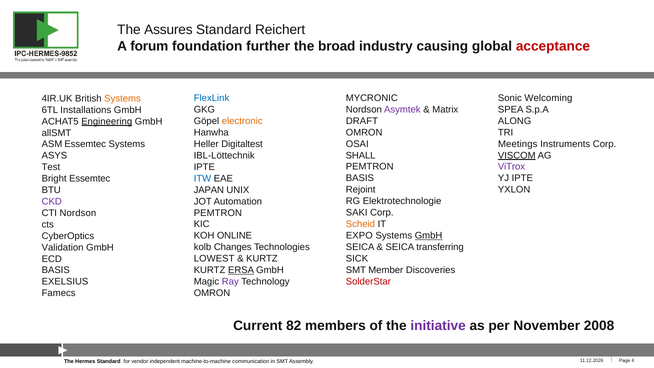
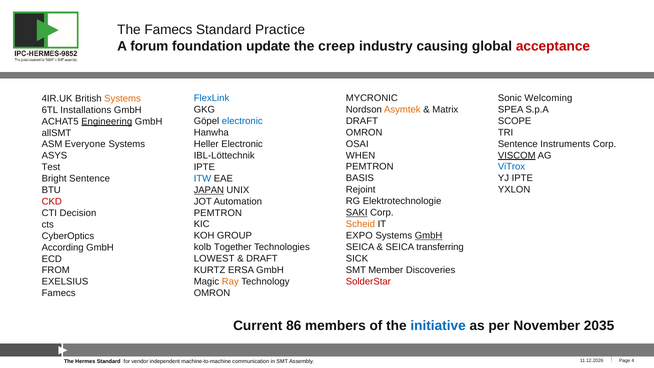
The Assures: Assures -> Famecs
Reichert: Reichert -> Practice
further: further -> update
broad: broad -> creep
Asymtek colour: purple -> orange
ALONG: ALONG -> SCOPE
electronic at (242, 121) colour: orange -> blue
Meetings at (518, 144): Meetings -> Sentence
Heller Digitaltest: Digitaltest -> Electronic
ASM Essemtec: Essemtec -> Everyone
SHALL: SHALL -> WHEN
ViTrox colour: purple -> blue
Bright Essemtec: Essemtec -> Sentence
JAPAN underline: none -> present
CKD colour: purple -> red
SAKI underline: none -> present
CTI Nordson: Nordson -> Decision
ONLINE: ONLINE -> GROUP
Changes: Changes -> Together
Validation: Validation -> According
KURTZ at (262, 259): KURTZ -> DRAFT
ERSA underline: present -> none
BASIS at (56, 270): BASIS -> FROM
Ray colour: purple -> orange
82: 82 -> 86
initiative colour: purple -> blue
2008: 2008 -> 2035
